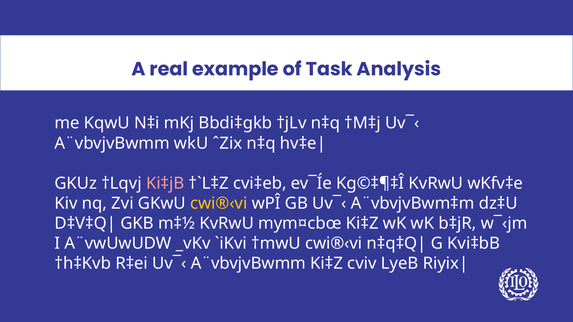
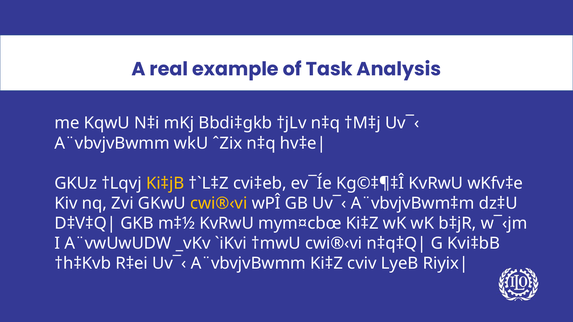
Ki‡jB colour: pink -> yellow
